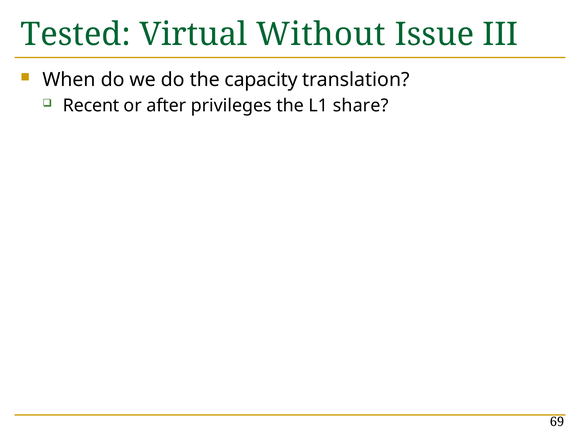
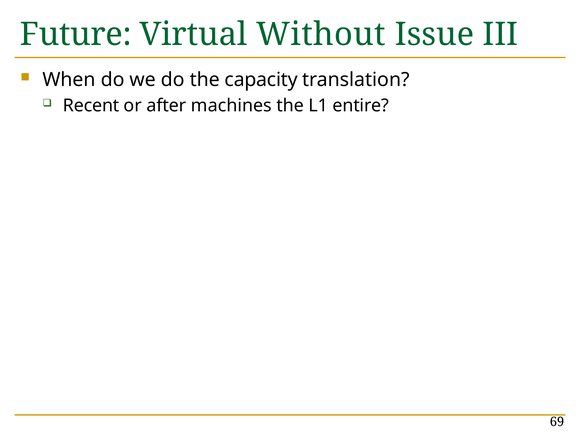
Tested: Tested -> Future
privileges: privileges -> machines
share: share -> entire
